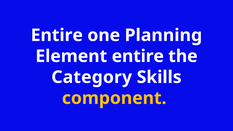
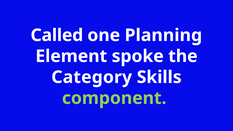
Entire at (57, 35): Entire -> Called
Element entire: entire -> spoke
component colour: yellow -> light green
